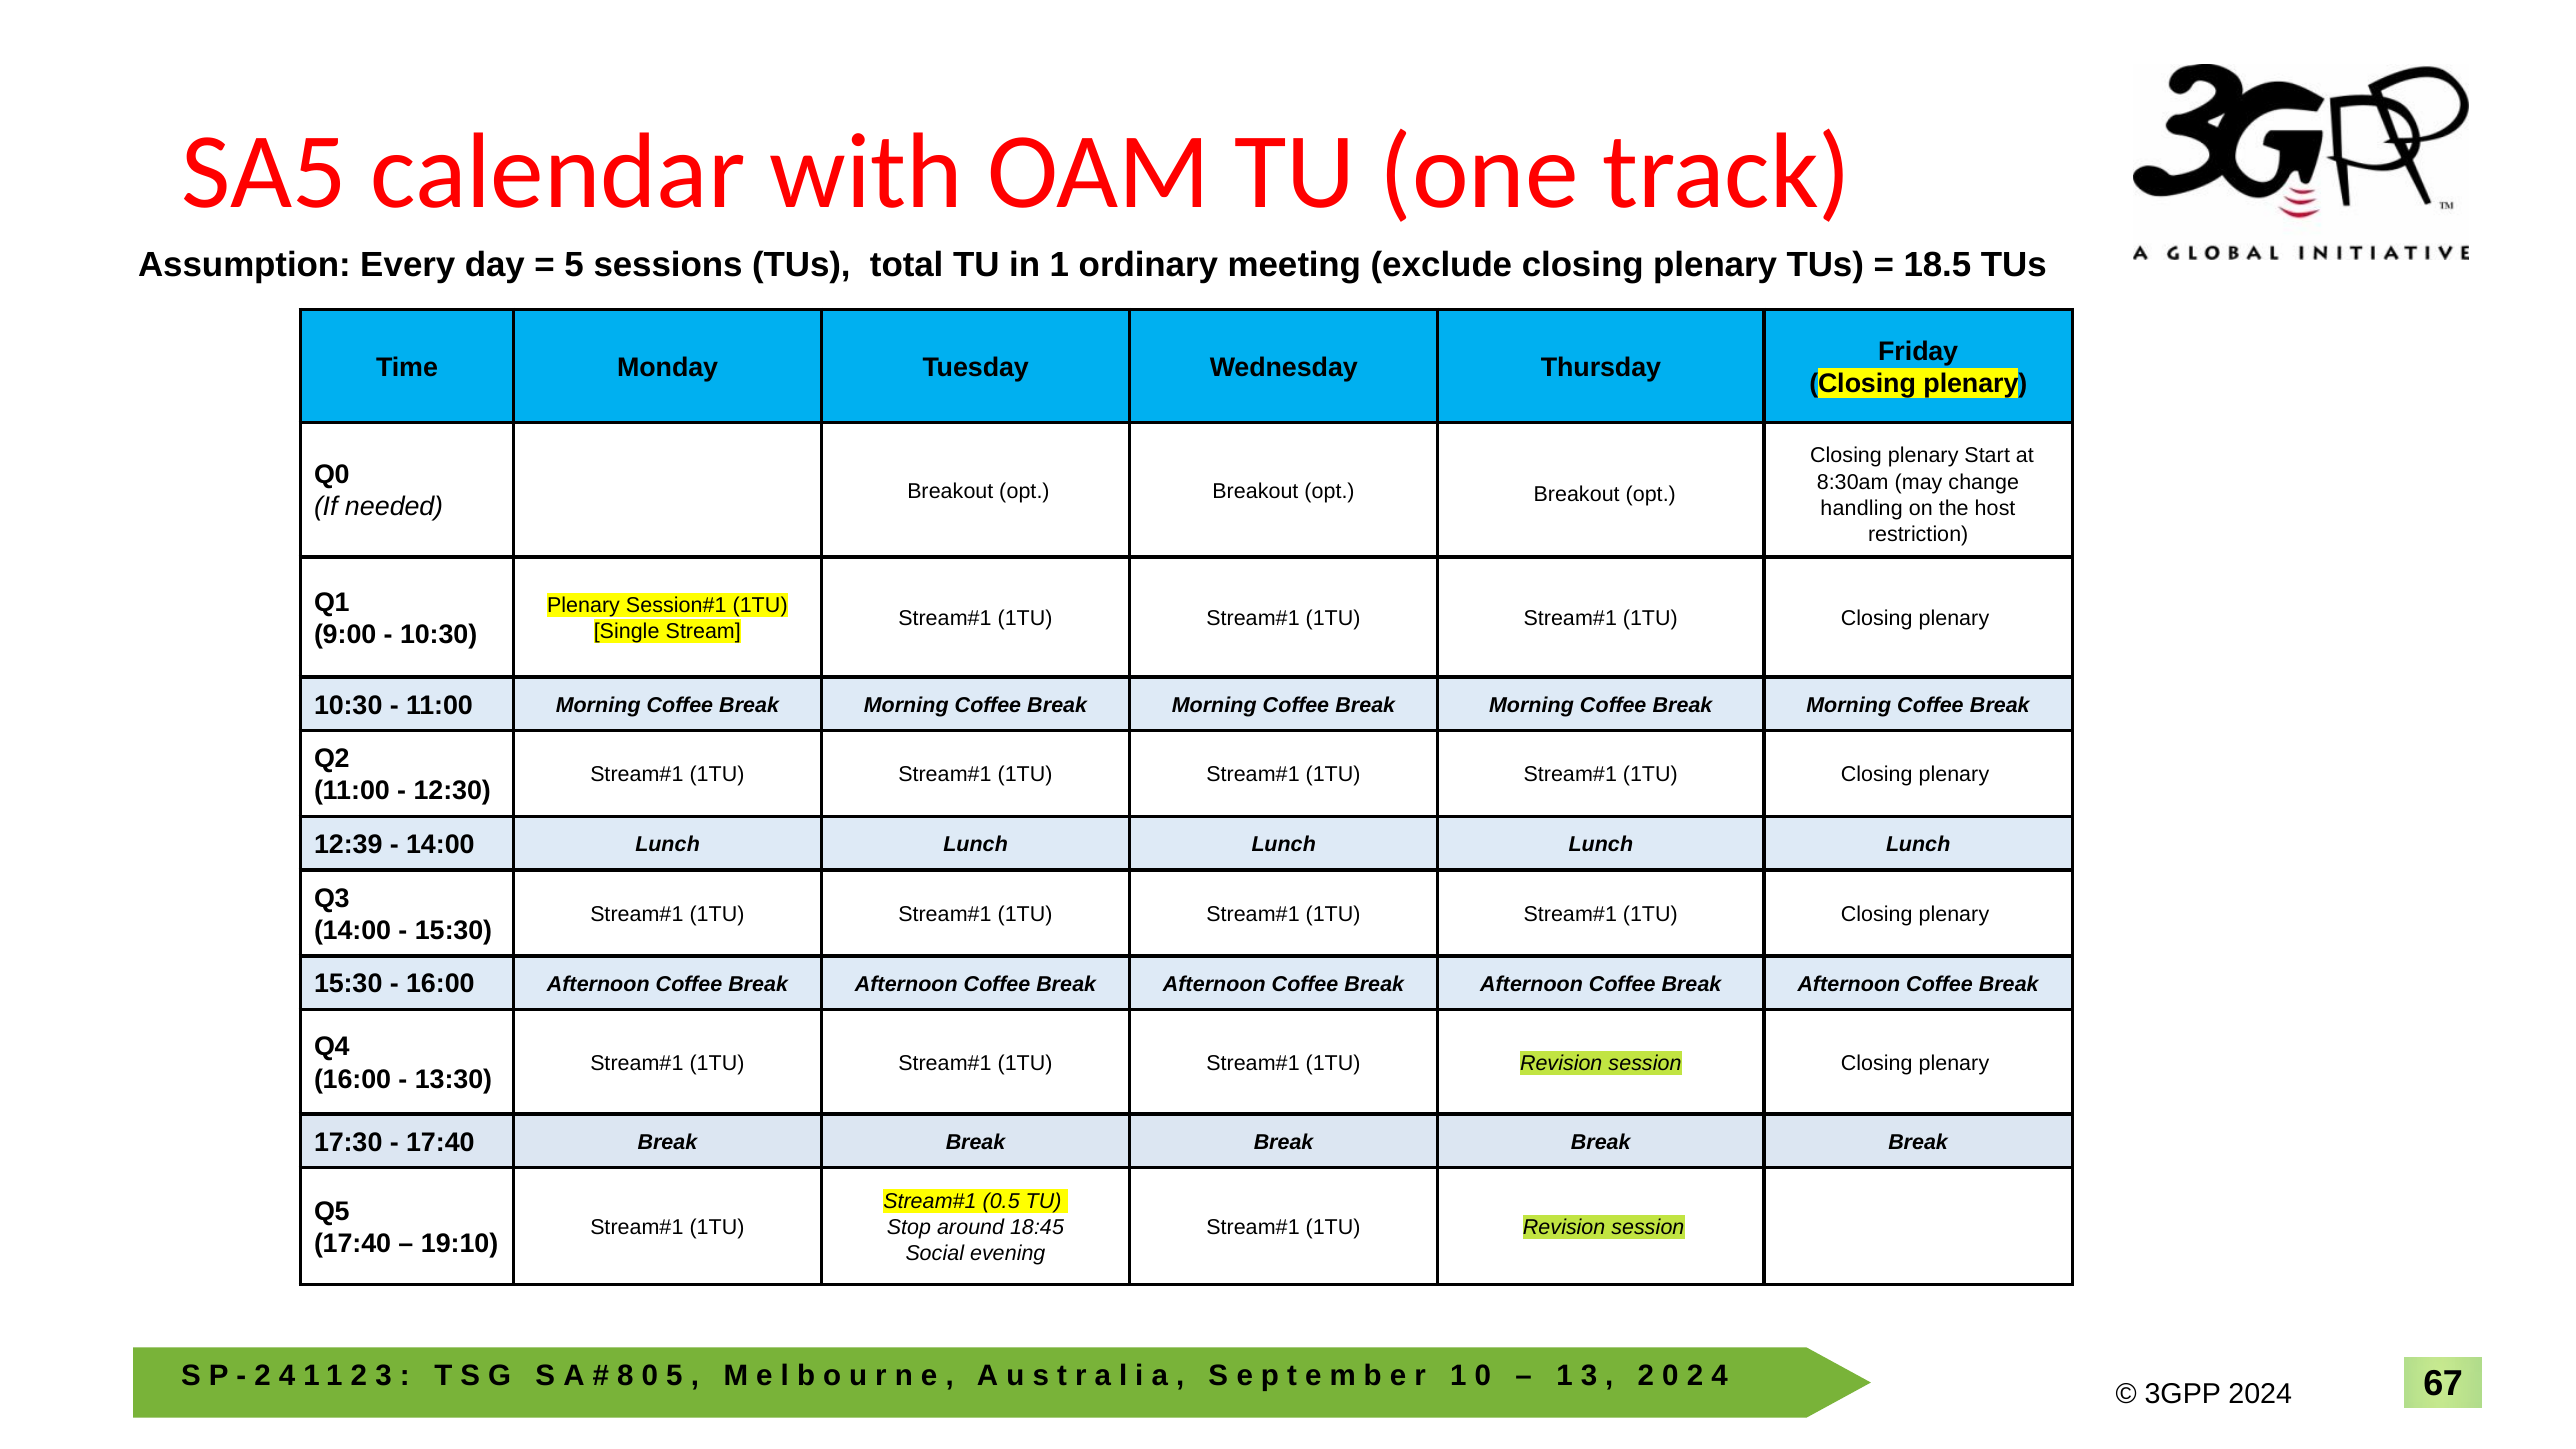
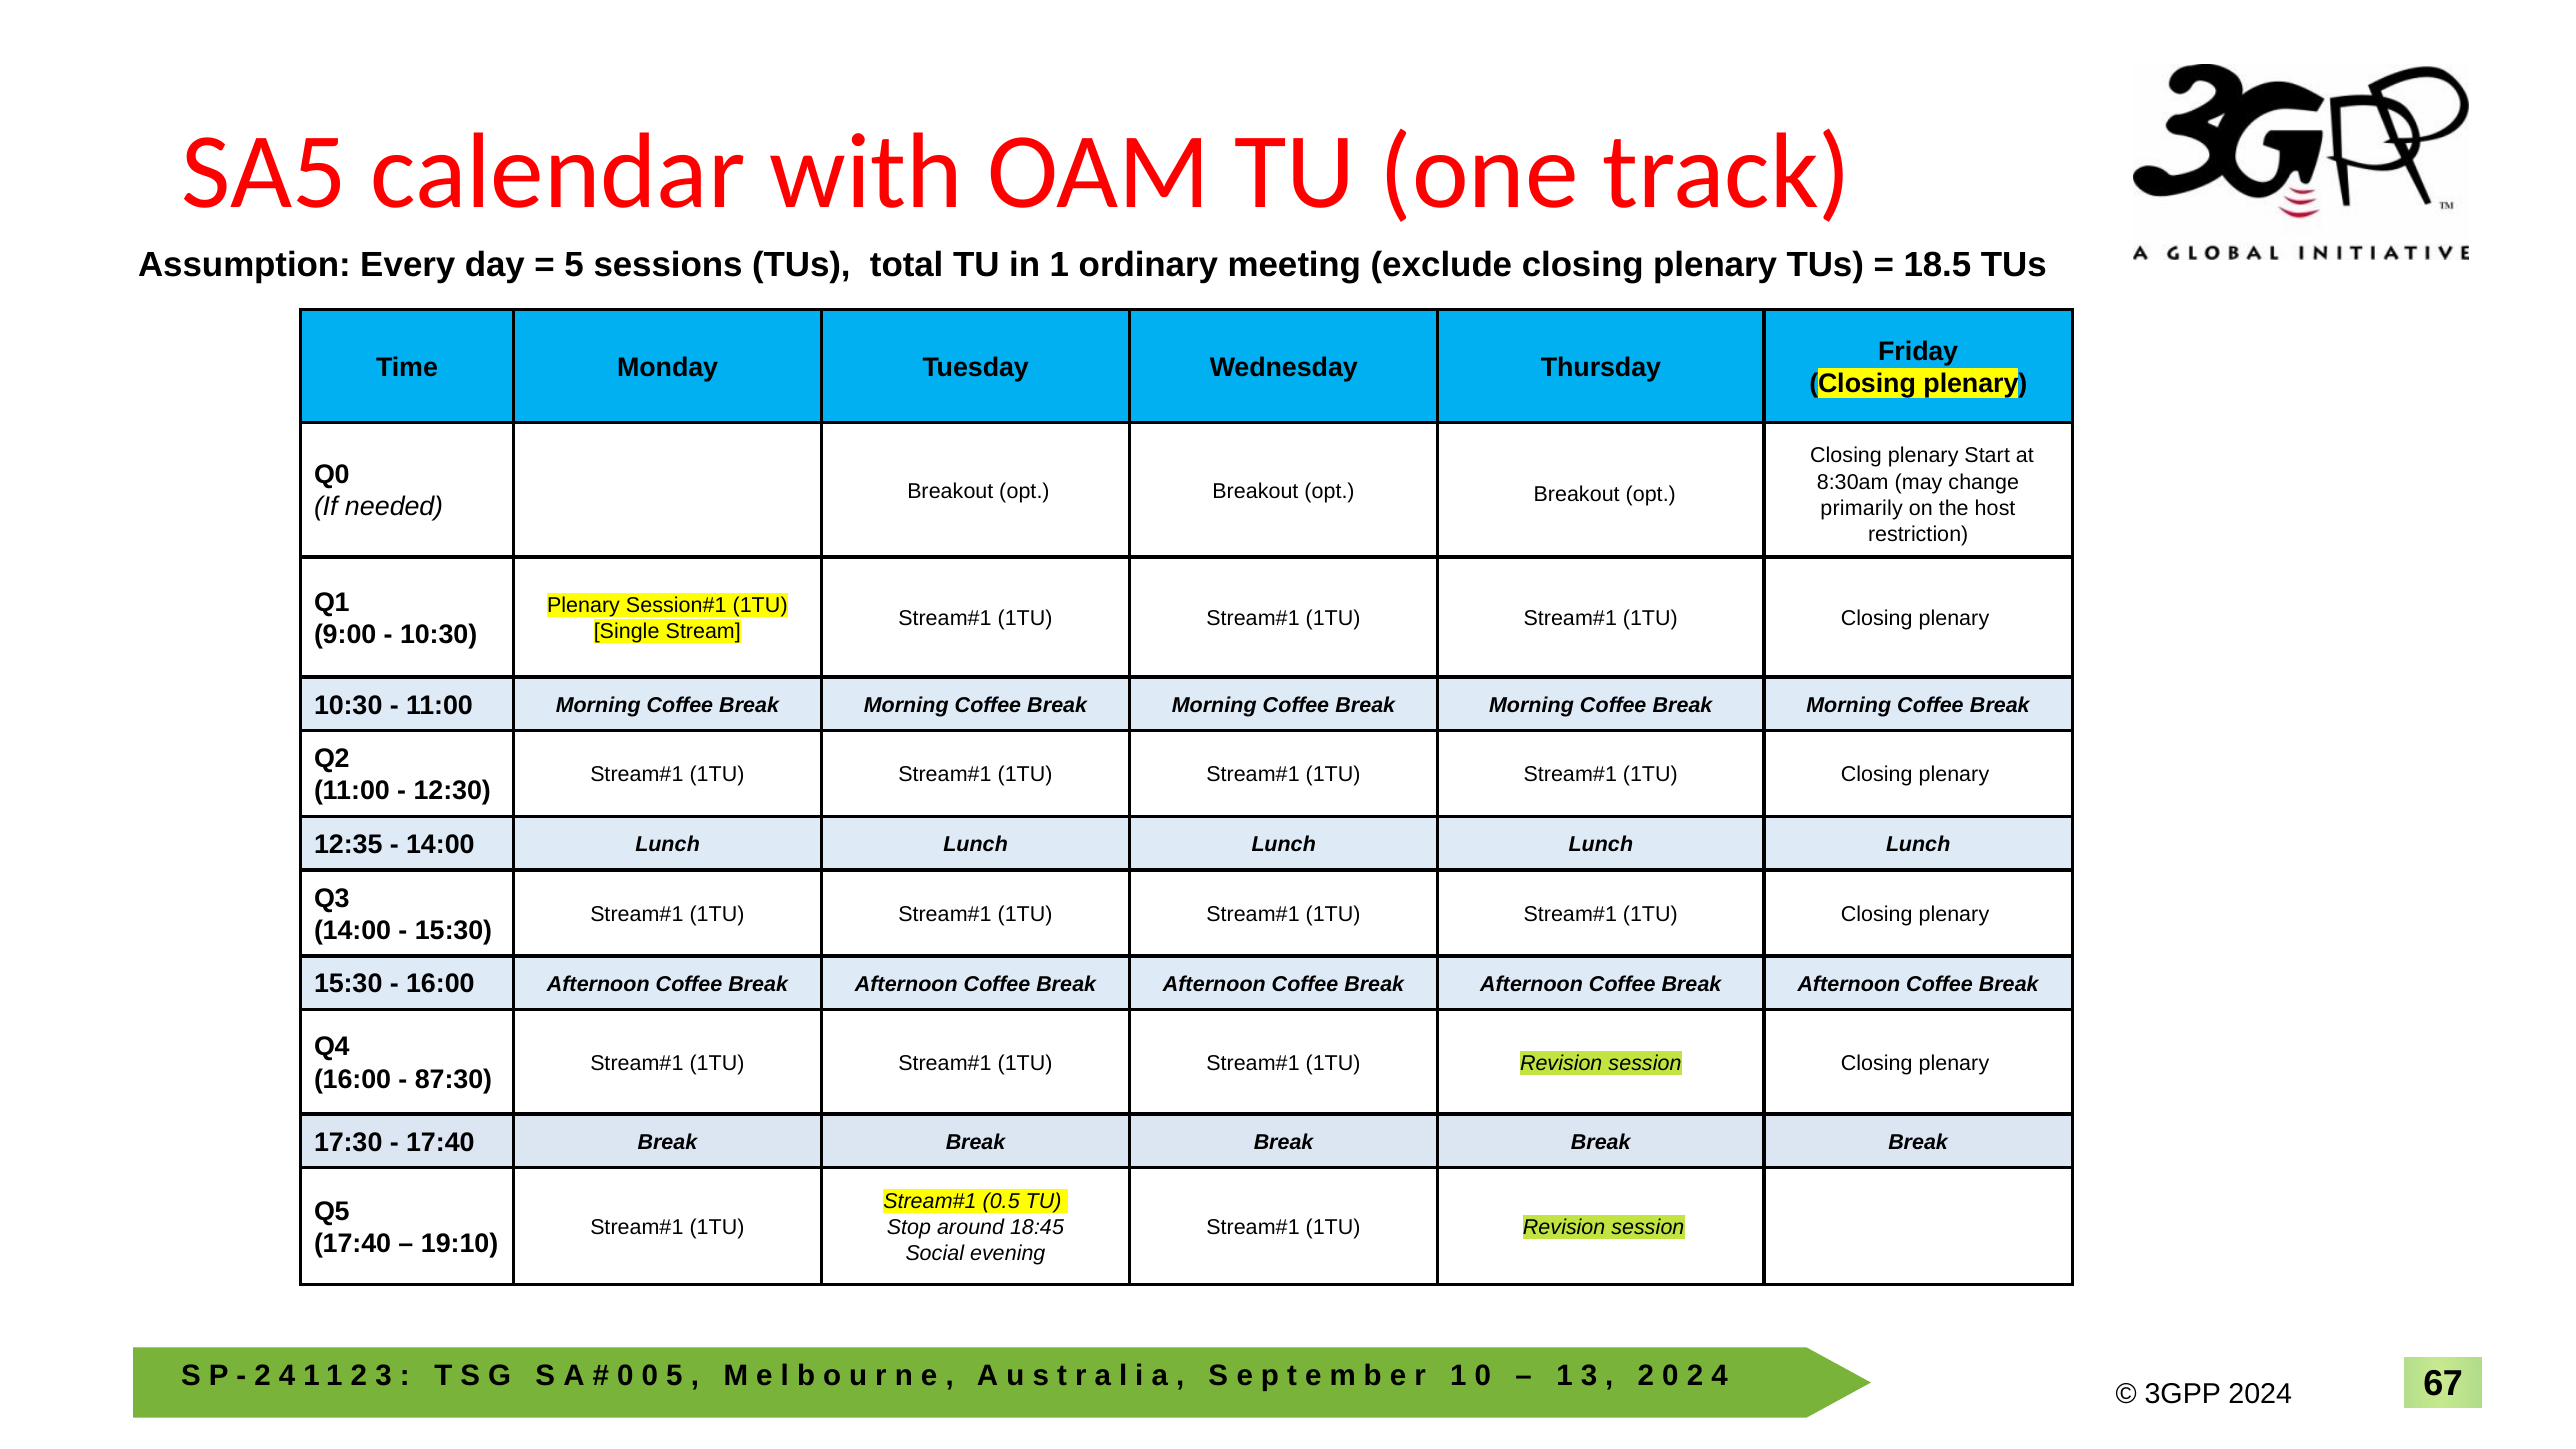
handling: handling -> primarily
12:39: 12:39 -> 12:35
13:30: 13:30 -> 87:30
8 at (625, 1376): 8 -> 0
